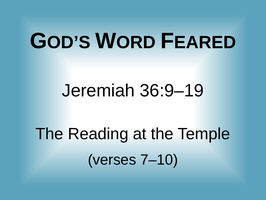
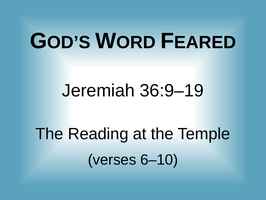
7–10: 7–10 -> 6–10
